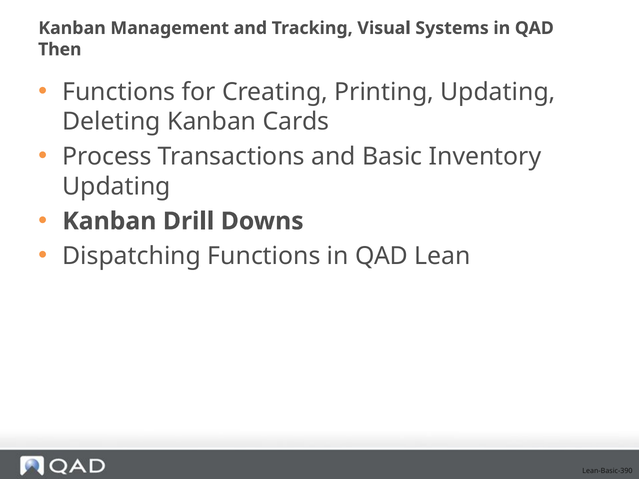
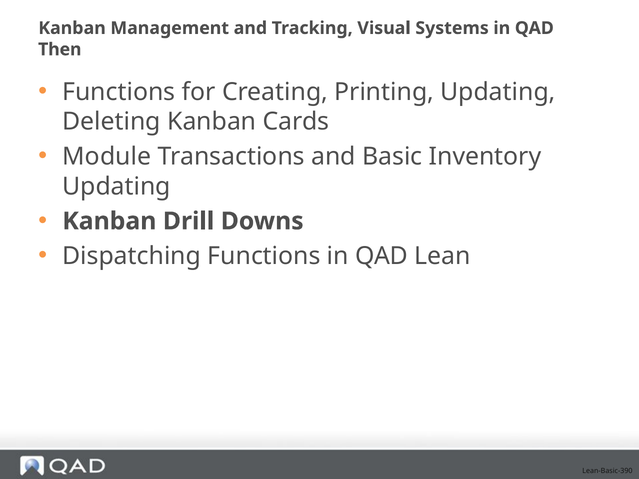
Process: Process -> Module
